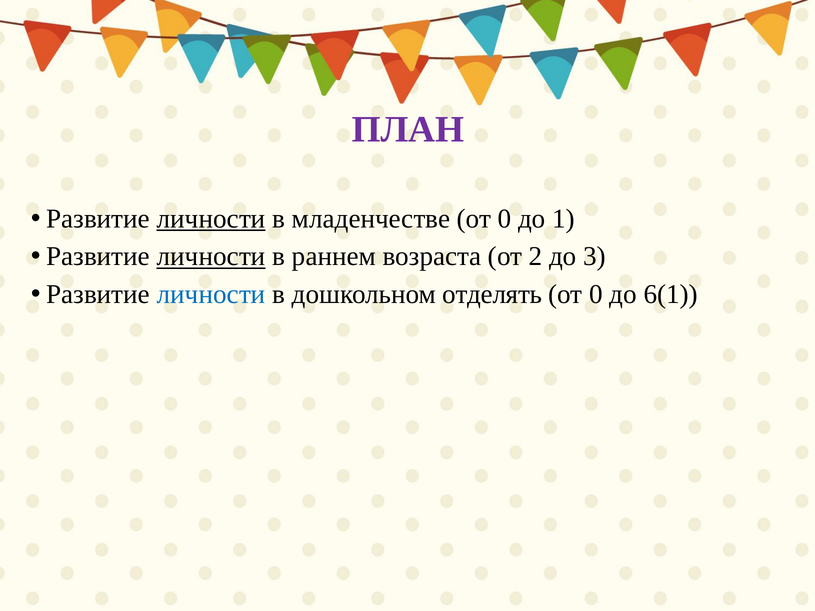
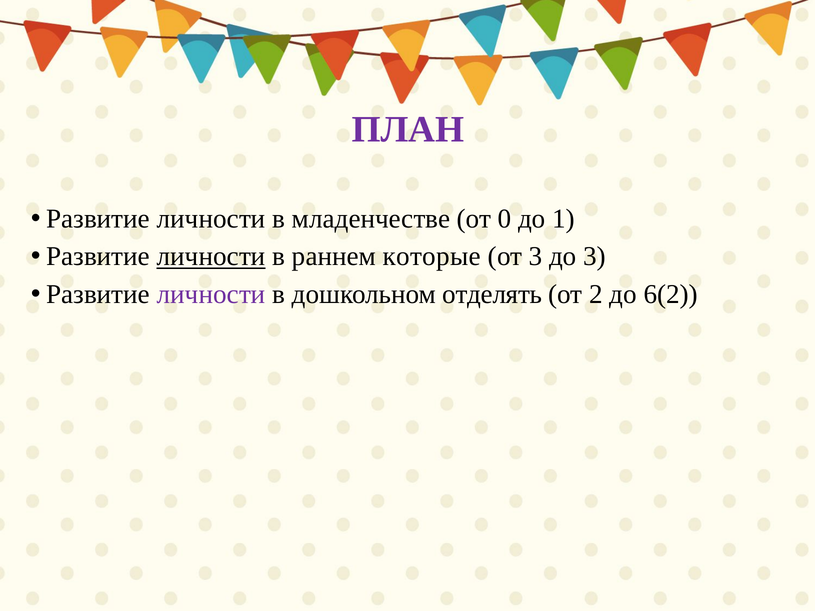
личности at (211, 219) underline: present -> none
возраста: возраста -> которые
от 2: 2 -> 3
личности at (211, 294) colour: blue -> purple
0 at (596, 294): 0 -> 2
6(1: 6(1 -> 6(2
